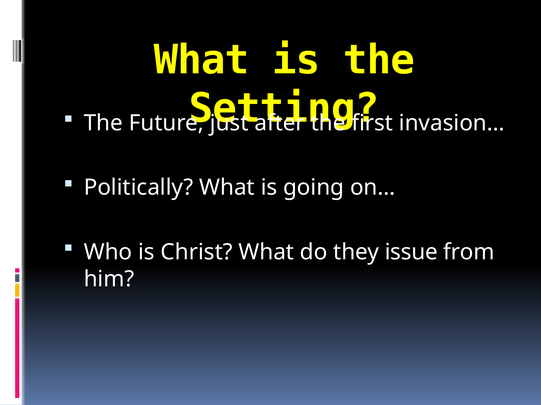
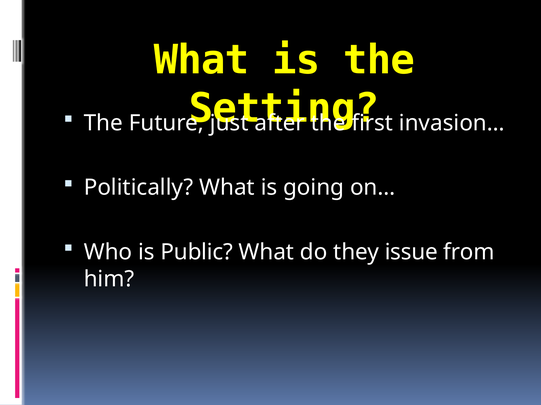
Christ: Christ -> Public
